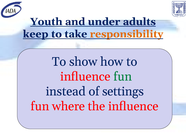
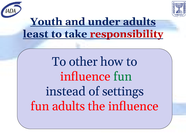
keep: keep -> least
responsibility colour: orange -> red
show: show -> other
fun where: where -> adults
